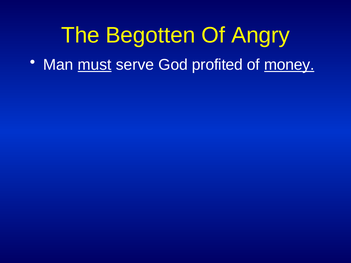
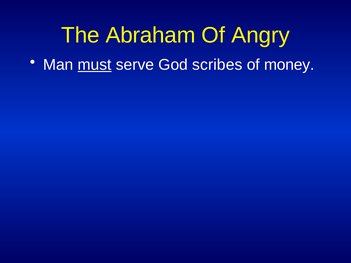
Begotten: Begotten -> Abraham
profited: profited -> scribes
money underline: present -> none
